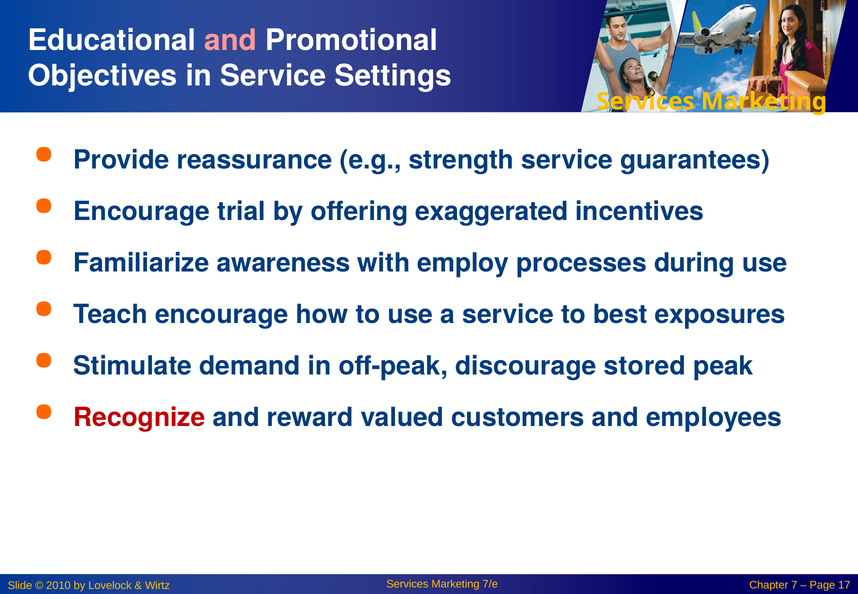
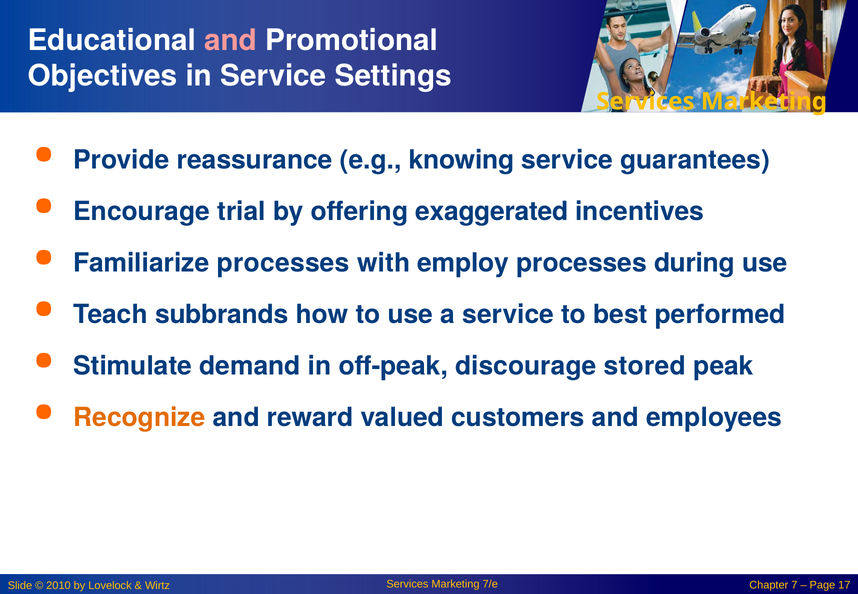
strength: strength -> knowing
Familiarize awareness: awareness -> processes
Teach encourage: encourage -> subbrands
exposures: exposures -> performed
Recognize colour: red -> orange
